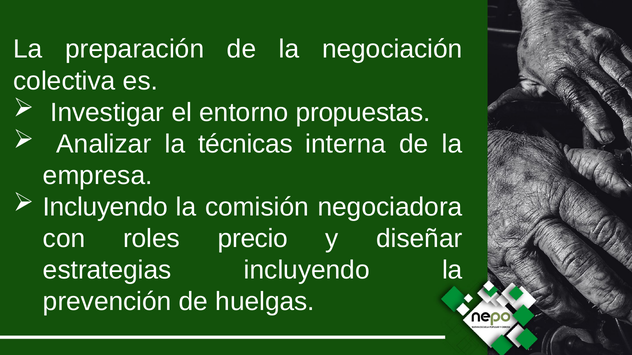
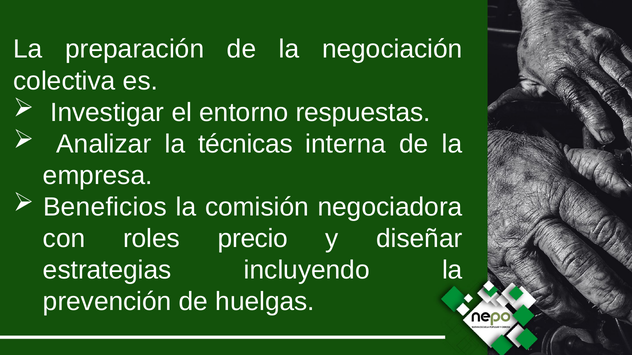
propuestas: propuestas -> respuestas
Incluyendo at (105, 207): Incluyendo -> Beneficios
